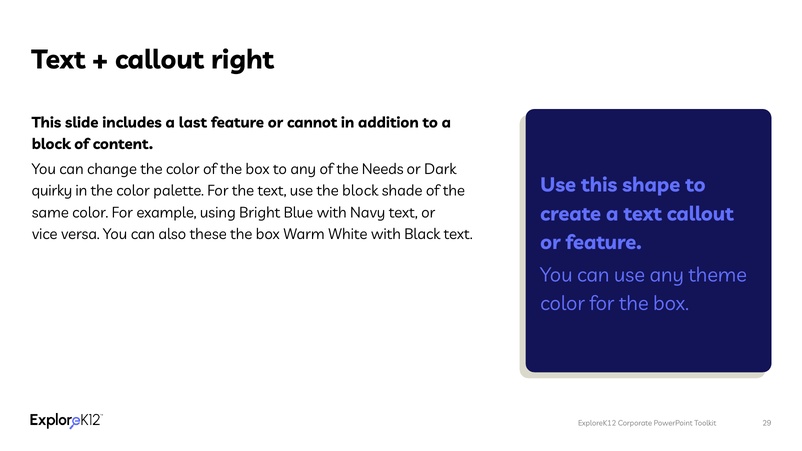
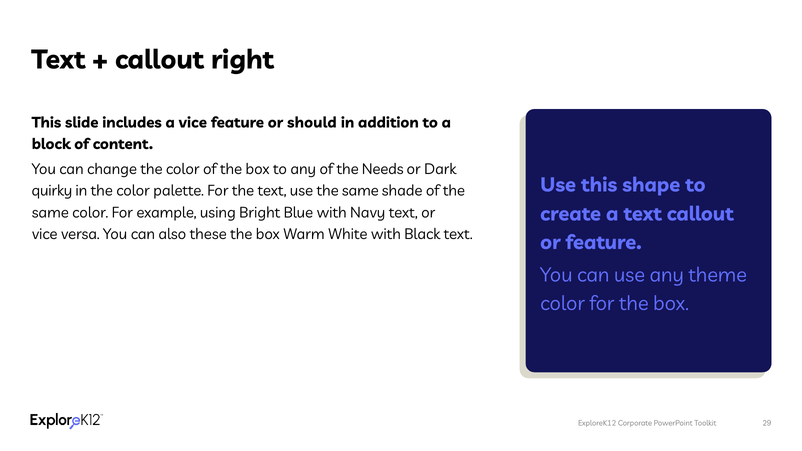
a last: last -> vice
cannot: cannot -> should
use the block: block -> same
